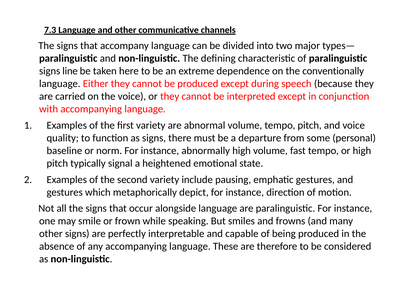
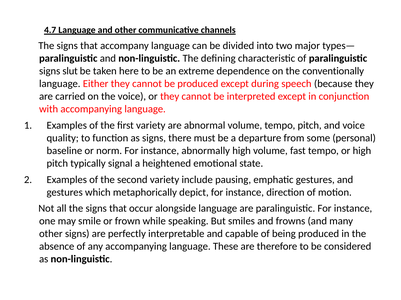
7.3: 7.3 -> 4.7
line: line -> slut
